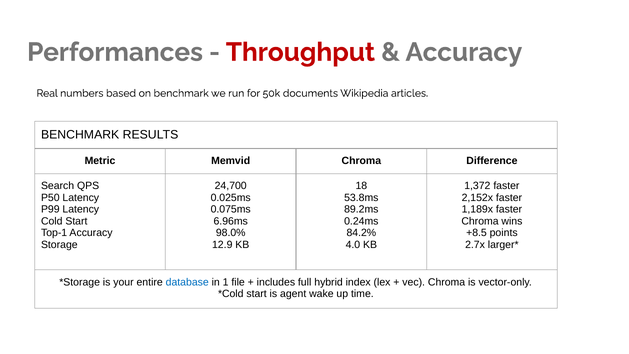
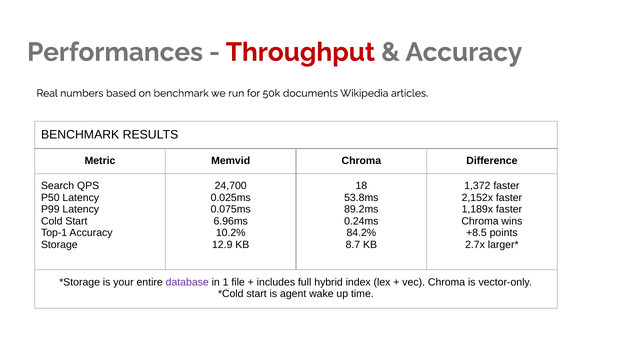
98.0%: 98.0% -> 10.2%
4.0: 4.0 -> 8.7
database colour: blue -> purple
